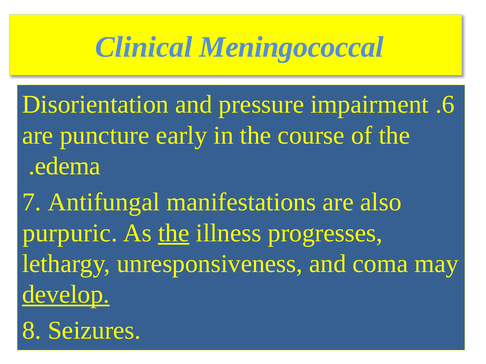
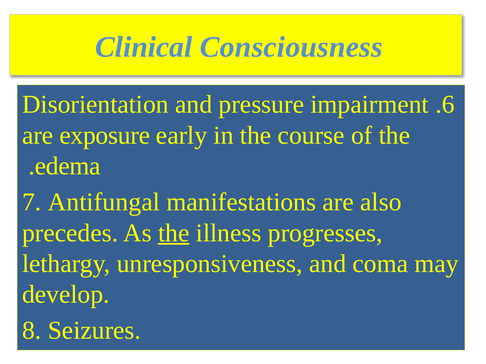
Meningococcal: Meningococcal -> Consciousness
puncture: puncture -> exposure
purpuric: purpuric -> precedes
develop underline: present -> none
